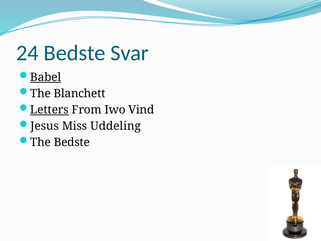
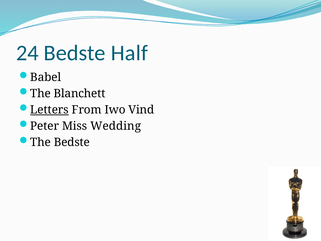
Svar: Svar -> Half
Babel underline: present -> none
Jesus: Jesus -> Peter
Uddeling: Uddeling -> Wedding
